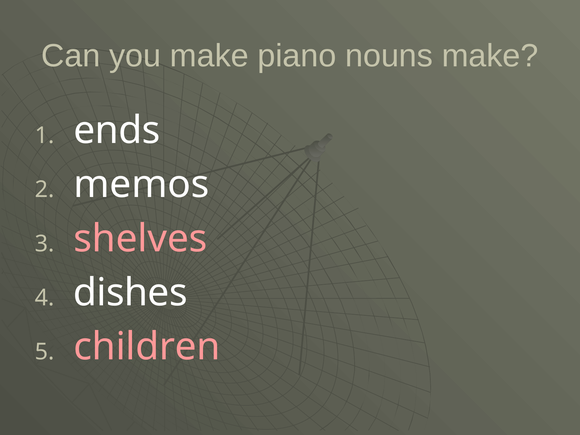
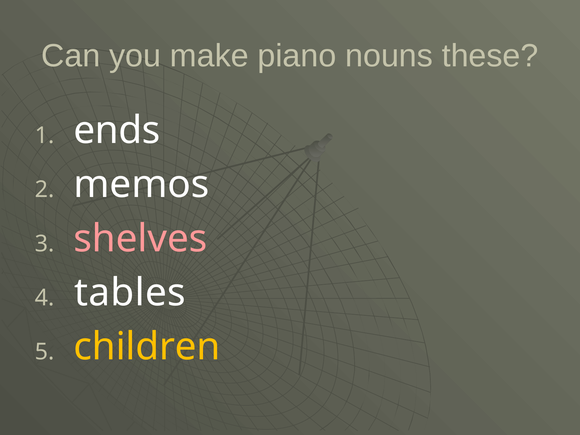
nouns make: make -> these
dishes: dishes -> tables
children colour: pink -> yellow
